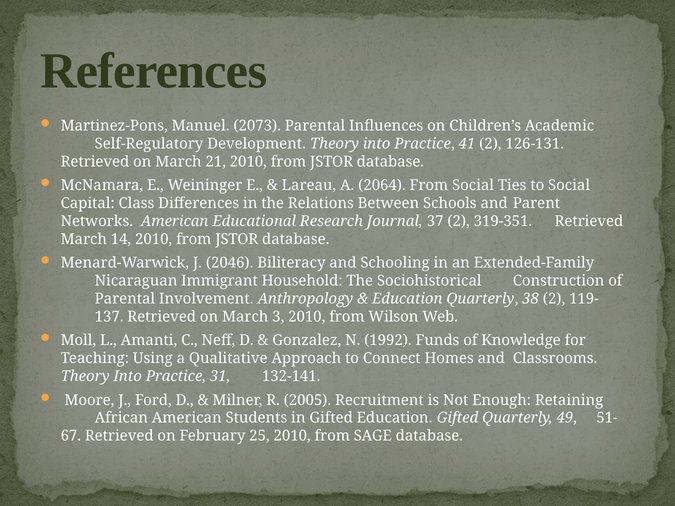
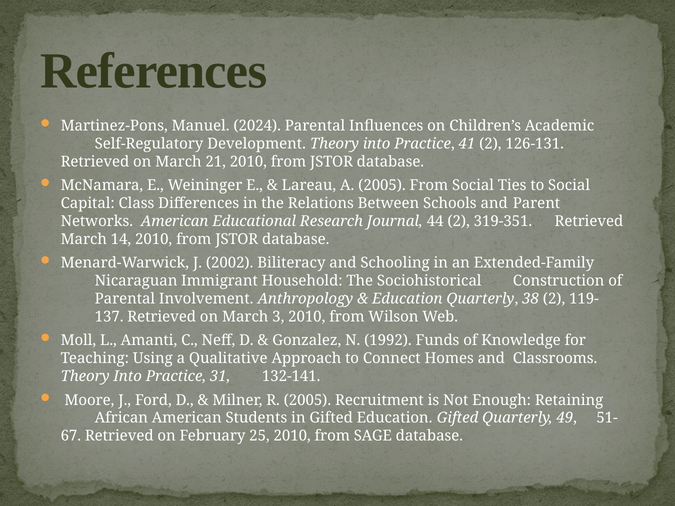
2073: 2073 -> 2024
A 2064: 2064 -> 2005
37: 37 -> 44
2046: 2046 -> 2002
